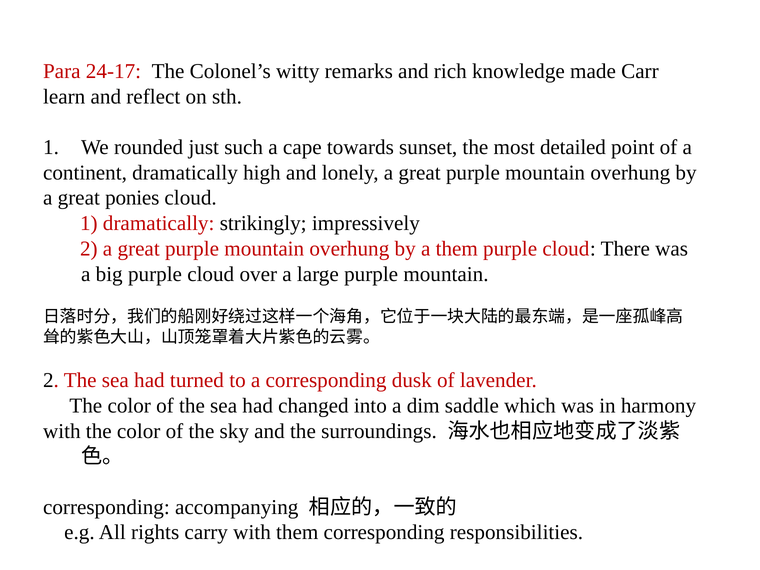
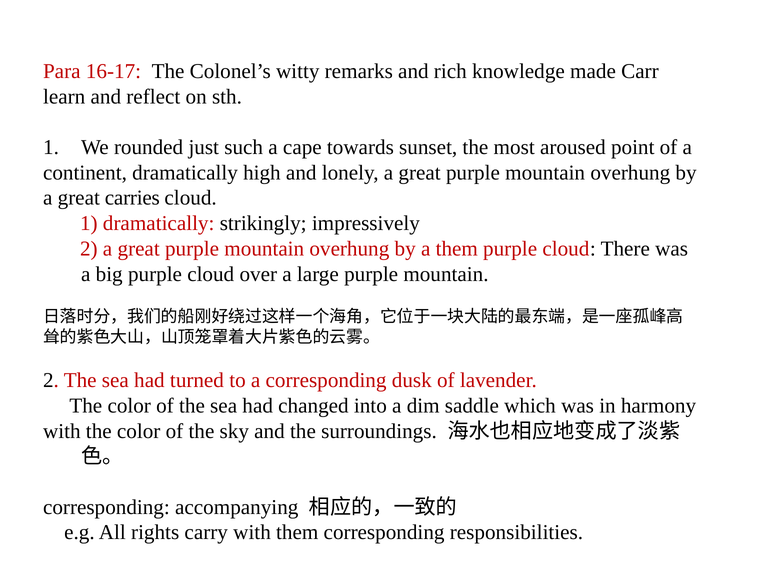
24-17: 24-17 -> 16-17
detailed: detailed -> aroused
ponies: ponies -> carries
